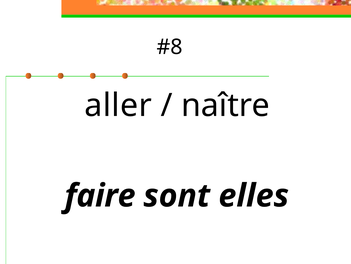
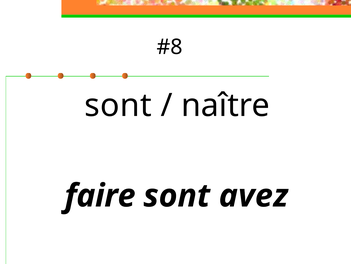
aller at (118, 105): aller -> sont
elles: elles -> avez
